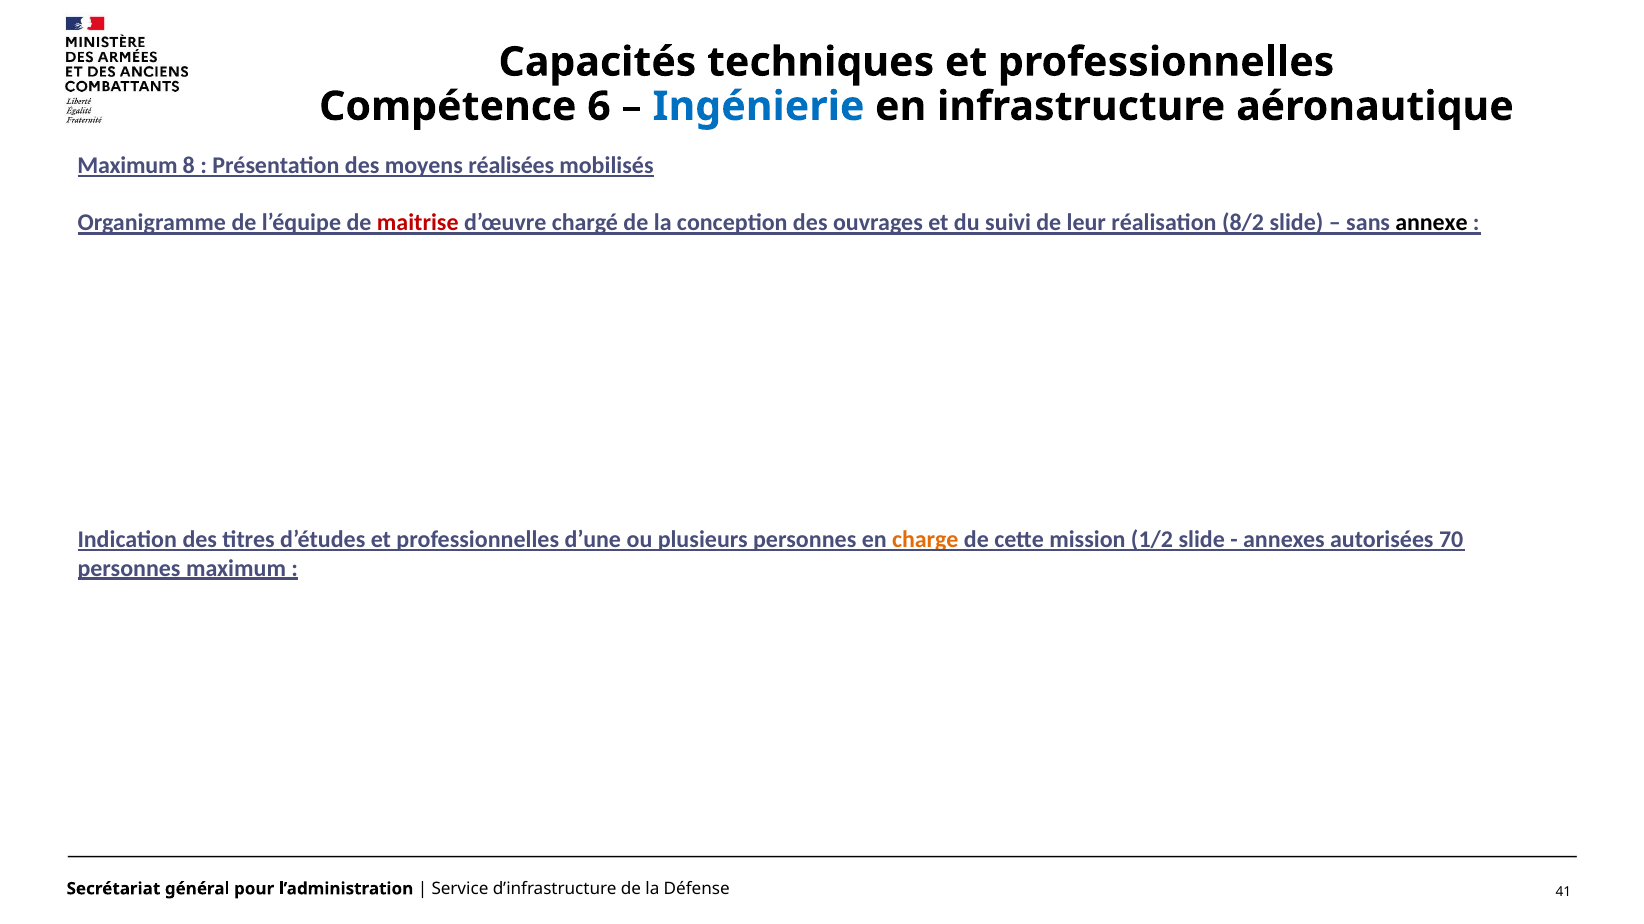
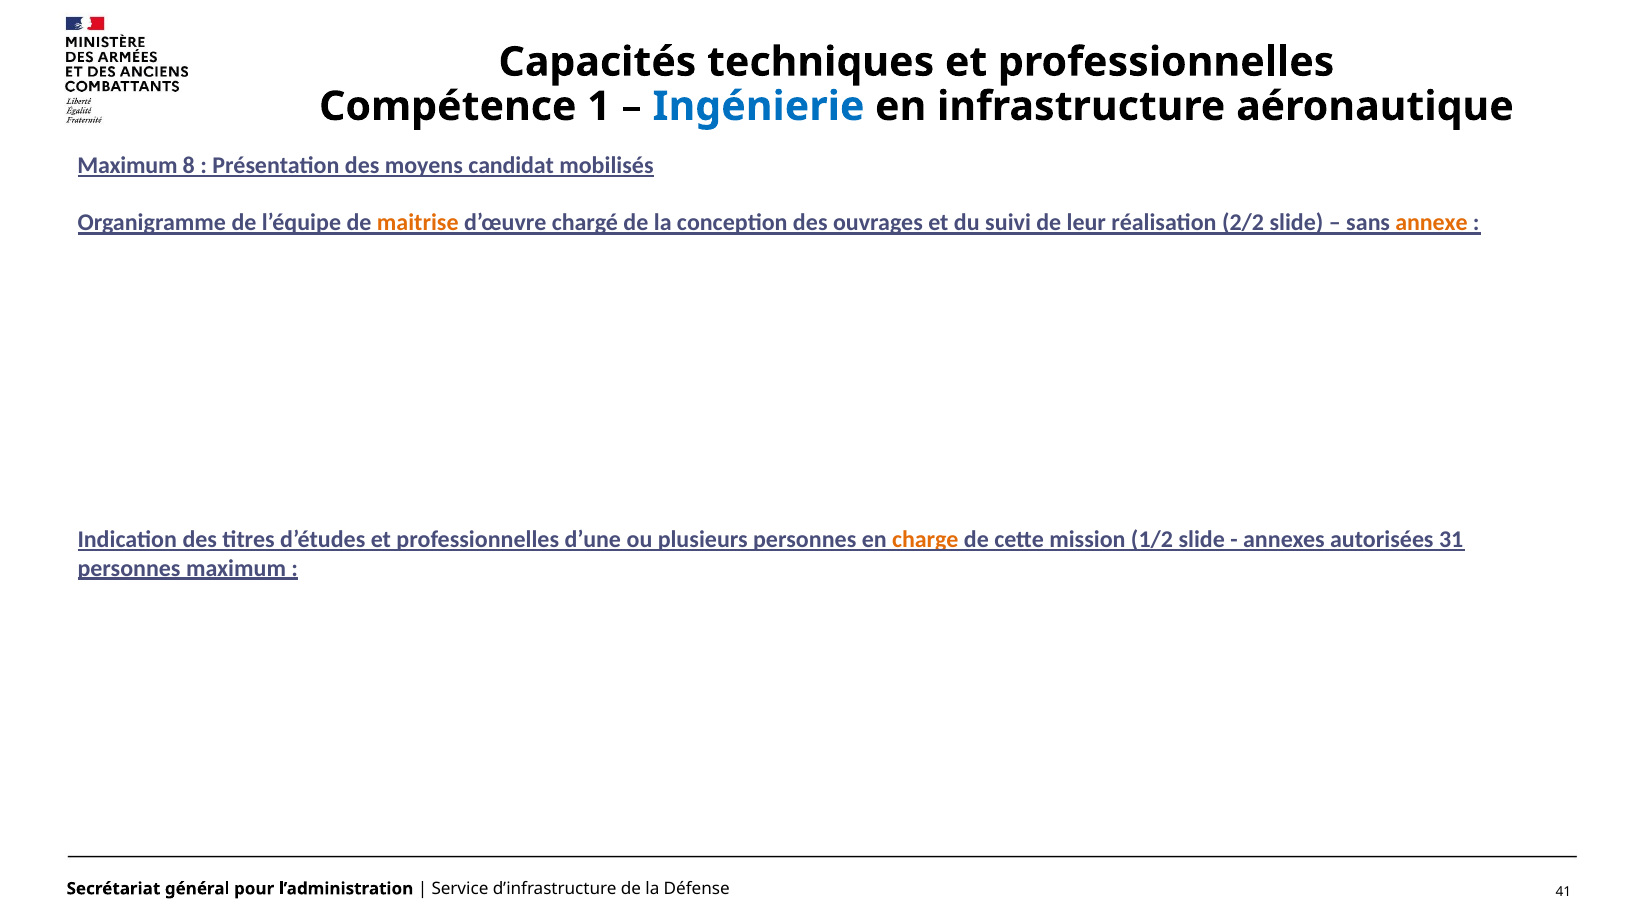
6: 6 -> 1
réalisées: réalisées -> candidat
maitrise colour: red -> orange
8/2: 8/2 -> 2/2
annexe colour: black -> orange
70: 70 -> 31
